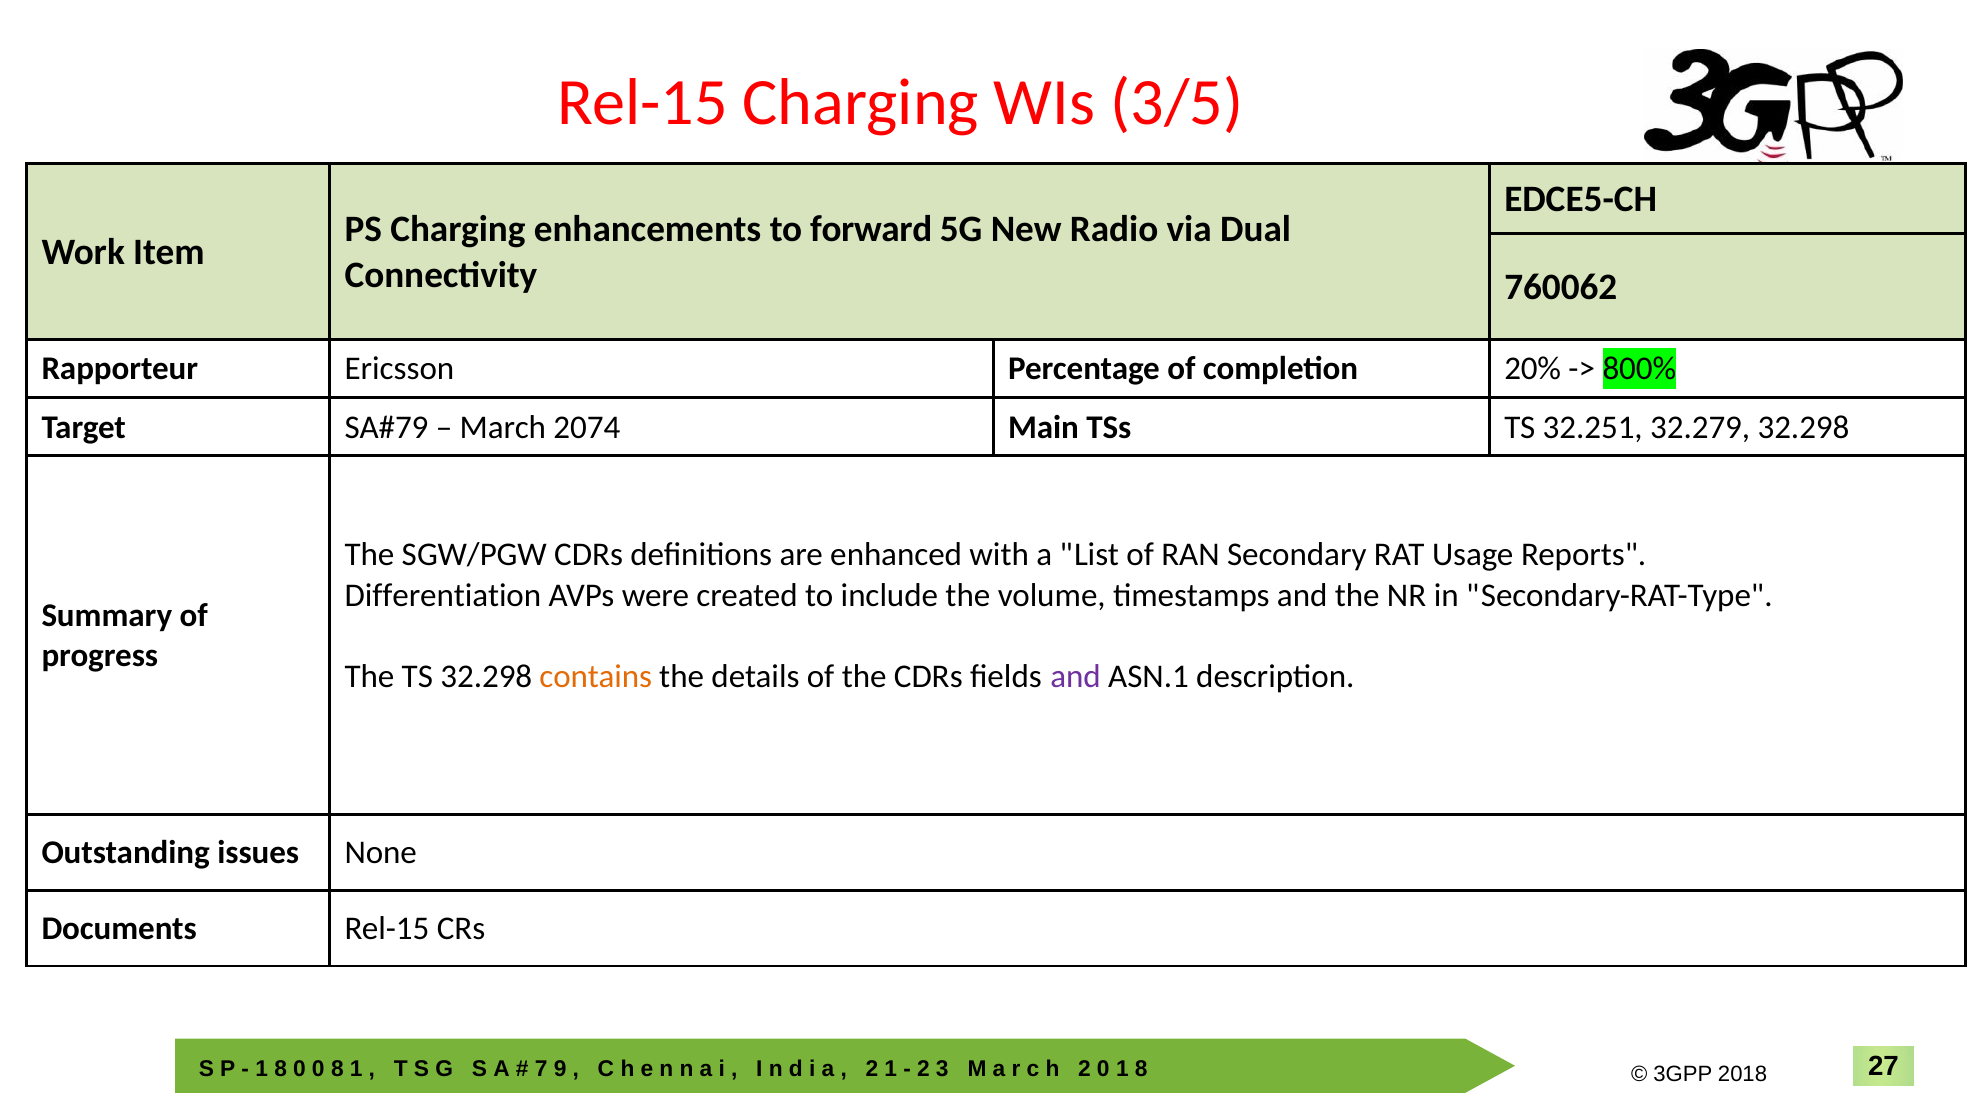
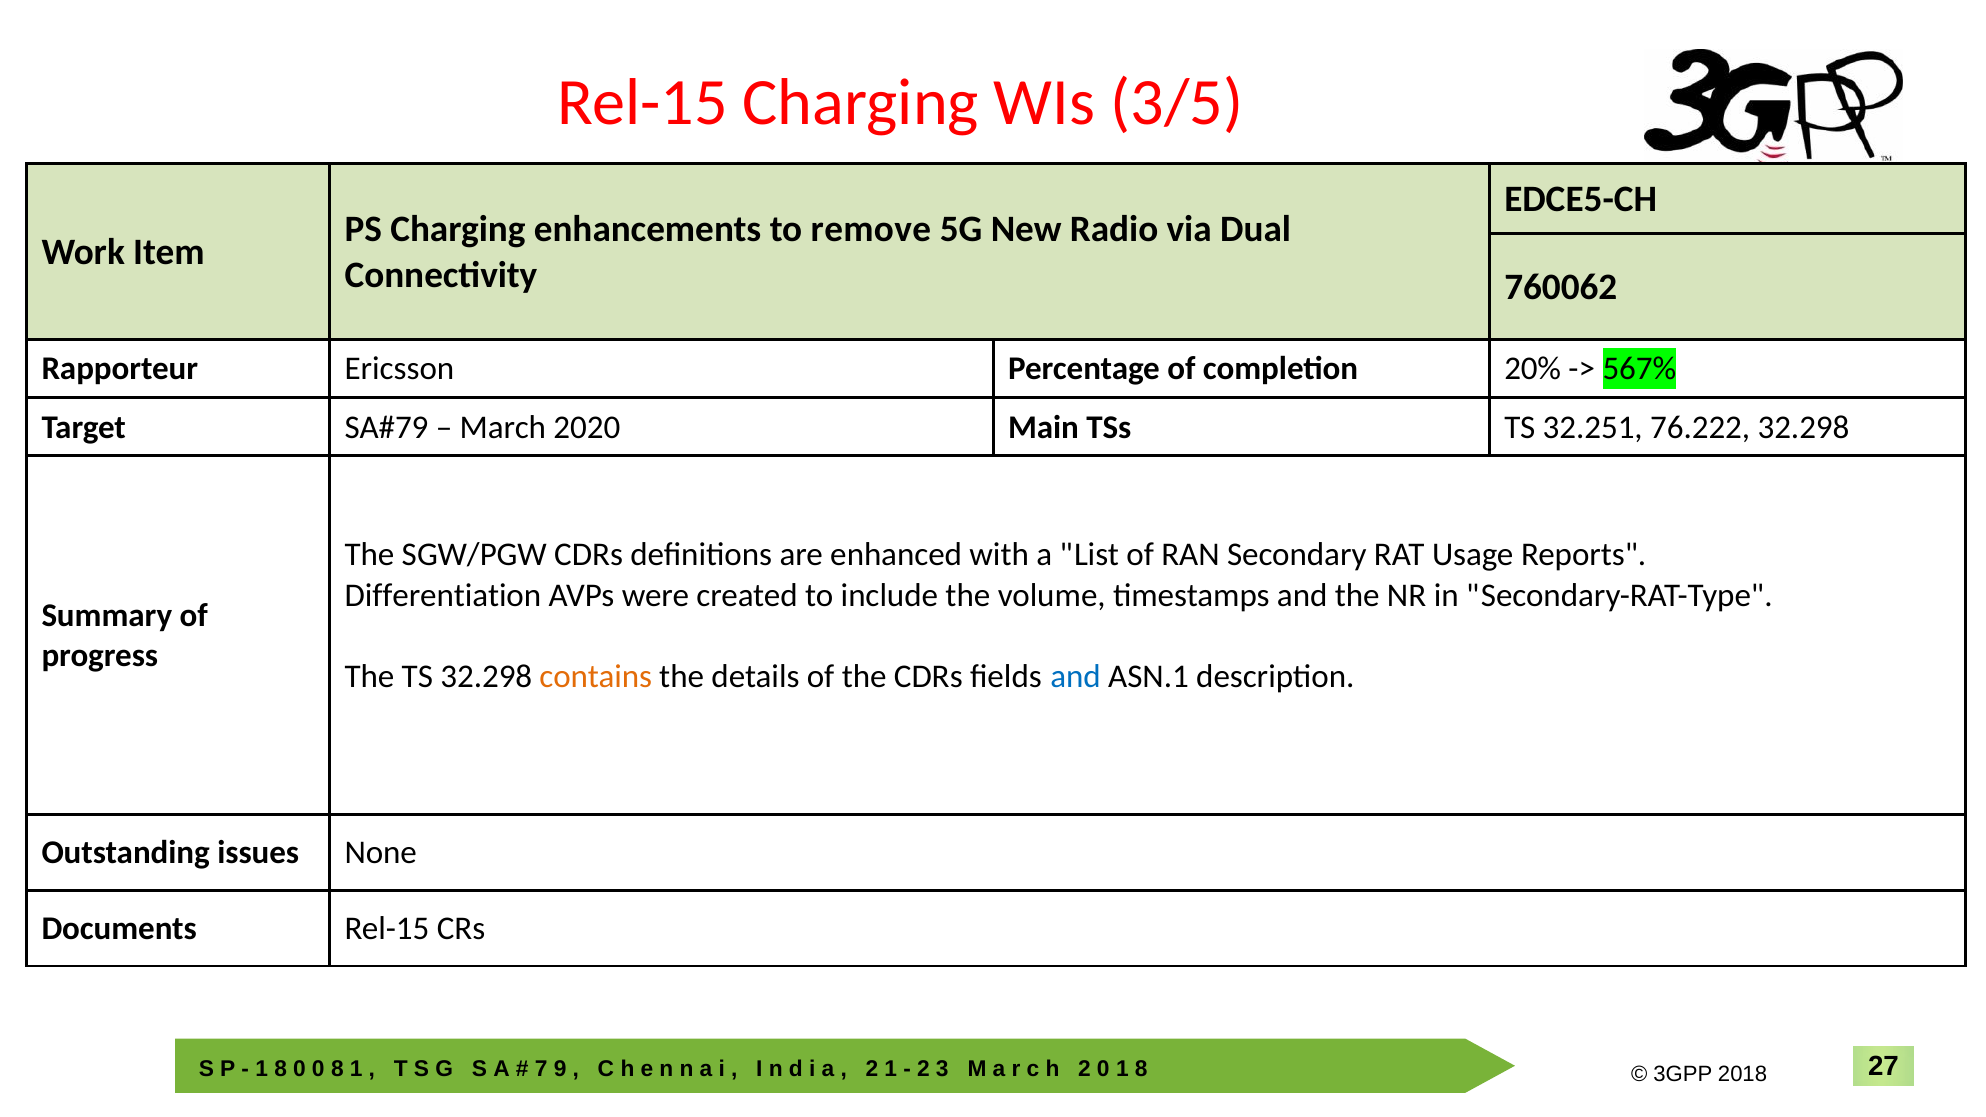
forward: forward -> remove
800%: 800% -> 567%
2074: 2074 -> 2020
32.279: 32.279 -> 76.222
and at (1076, 676) colour: purple -> blue
